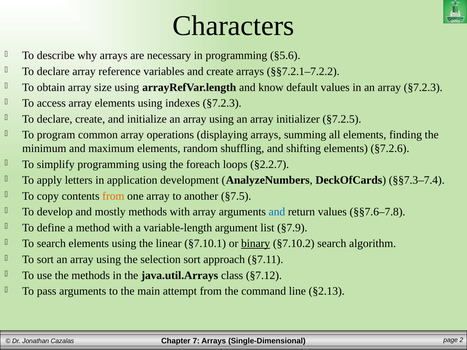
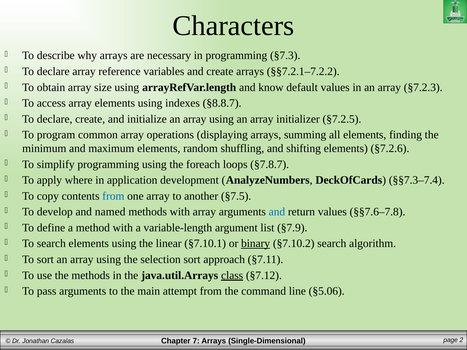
§5.6: §5.6 -> §7.3
indexes §7.2.3: §7.2.3 -> §8.8.7
§2.2.7: §2.2.7 -> §7.8.7
letters: letters -> where
from at (113, 196) colour: orange -> blue
mostly: mostly -> named
class underline: none -> present
§2.13: §2.13 -> §5.06
